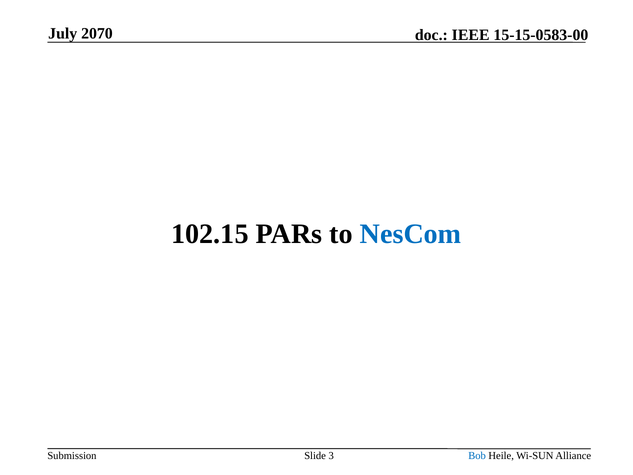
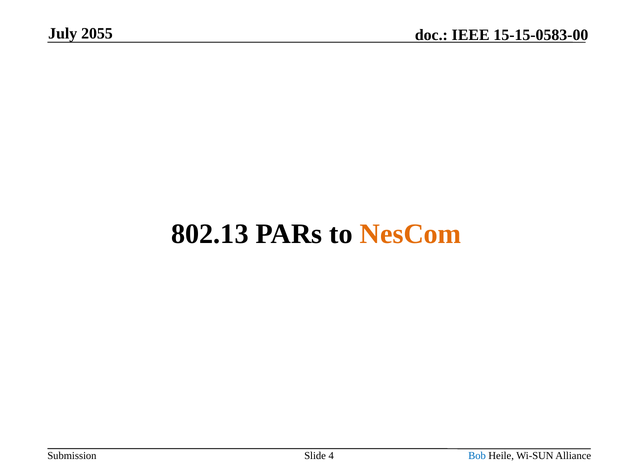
2070: 2070 -> 2055
102.15: 102.15 -> 802.13
NesCom colour: blue -> orange
3: 3 -> 4
